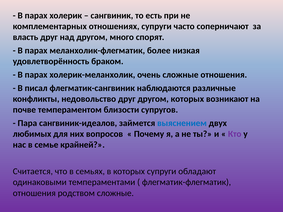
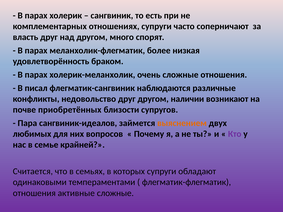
другом которых: которых -> наличии
темпераментом: темпераментом -> приобретённых
выяснением colour: blue -> orange
родством: родством -> активные
